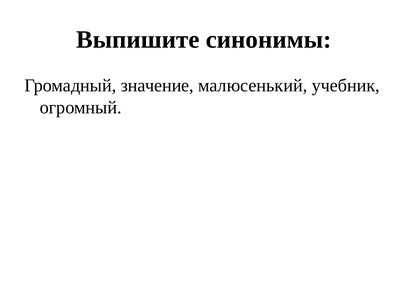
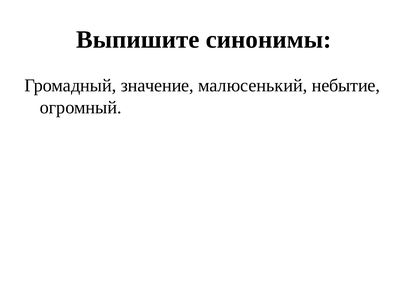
учебник: учебник -> небытие
